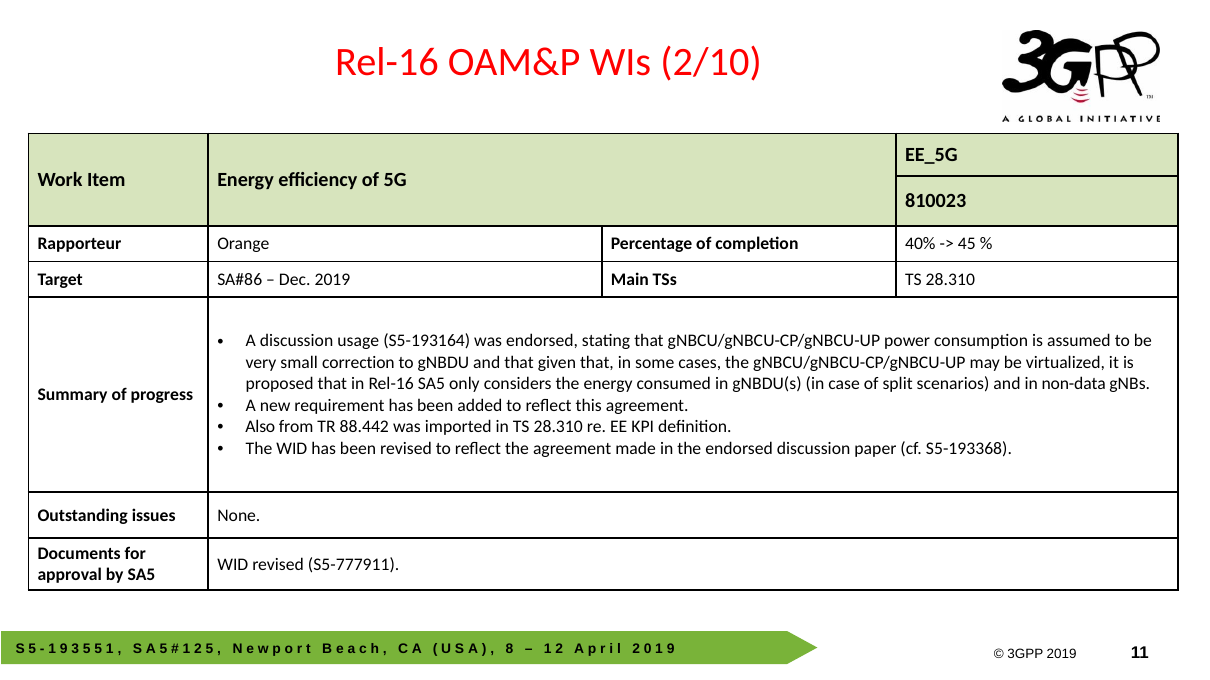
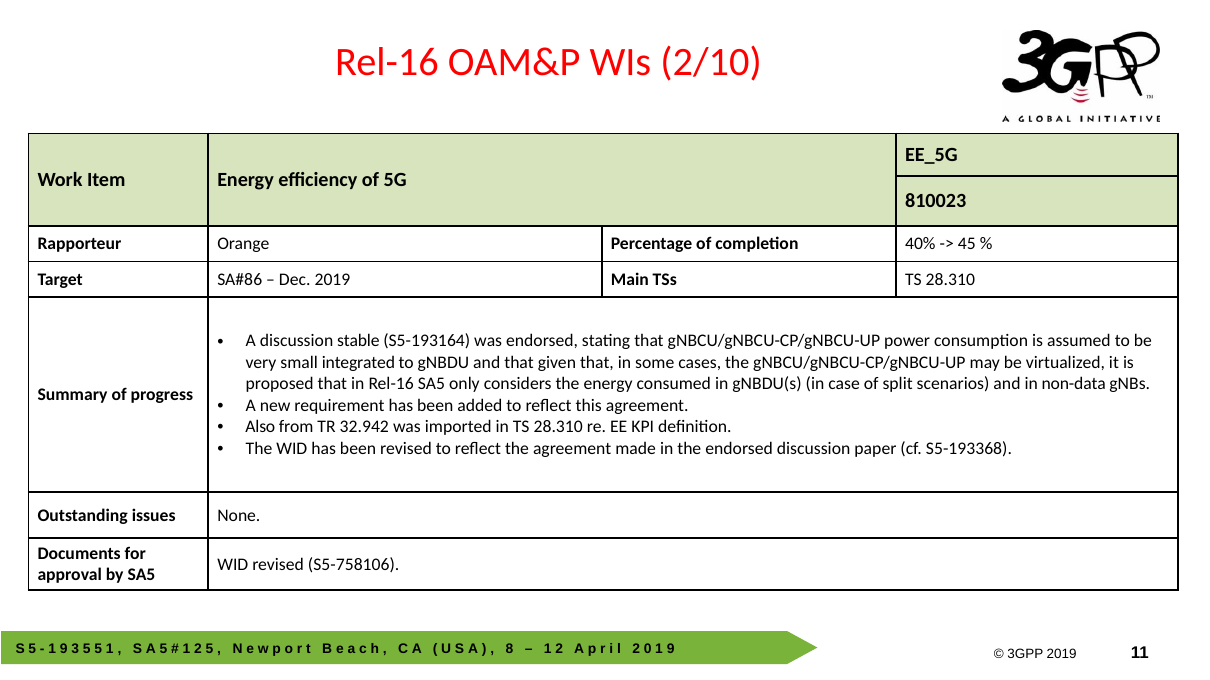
usage: usage -> stable
correction: correction -> integrated
88.442: 88.442 -> 32.942
S5-777911: S5-777911 -> S5-758106
